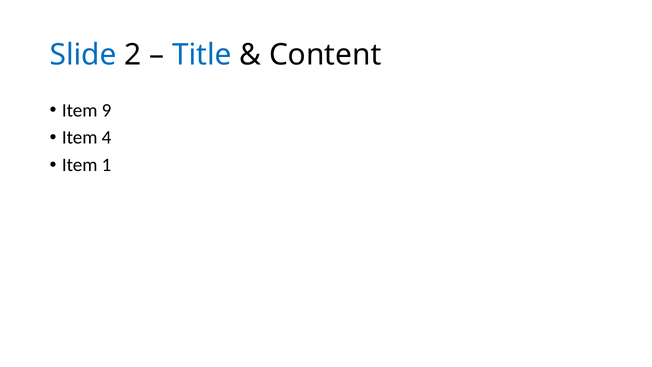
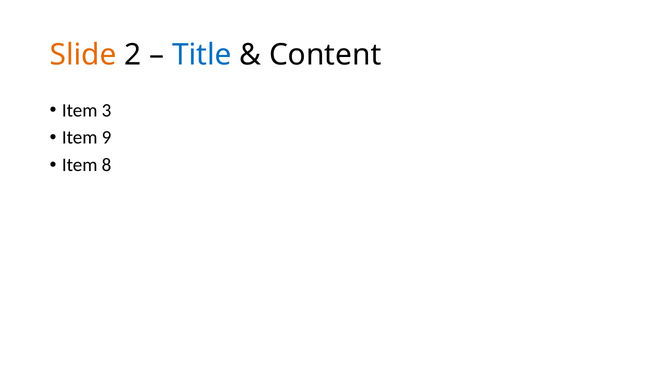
Slide colour: blue -> orange
9: 9 -> 3
4: 4 -> 9
1: 1 -> 8
